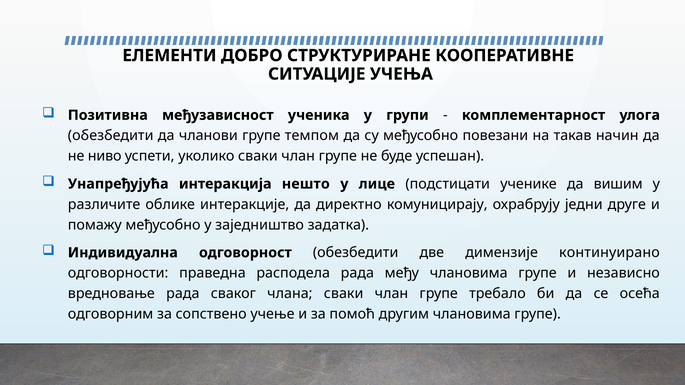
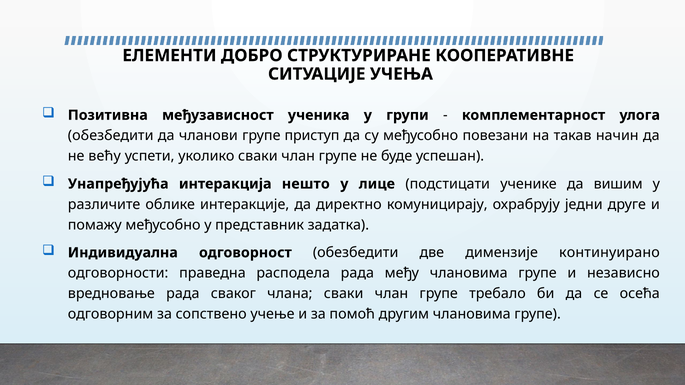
темпом: темпом -> приступ
ниво: ниво -> већу
заједништво: заједништво -> представник
